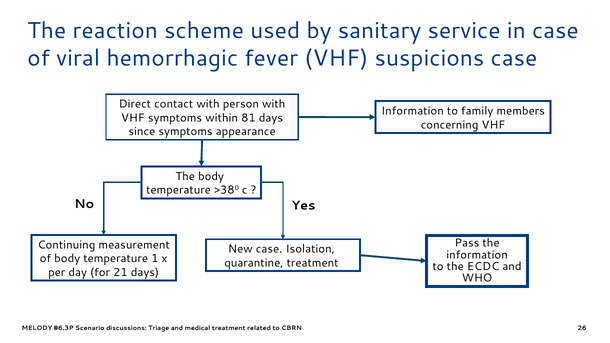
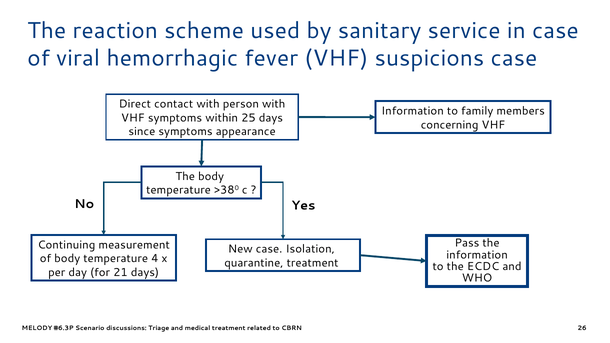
81: 81 -> 25
1: 1 -> 4
